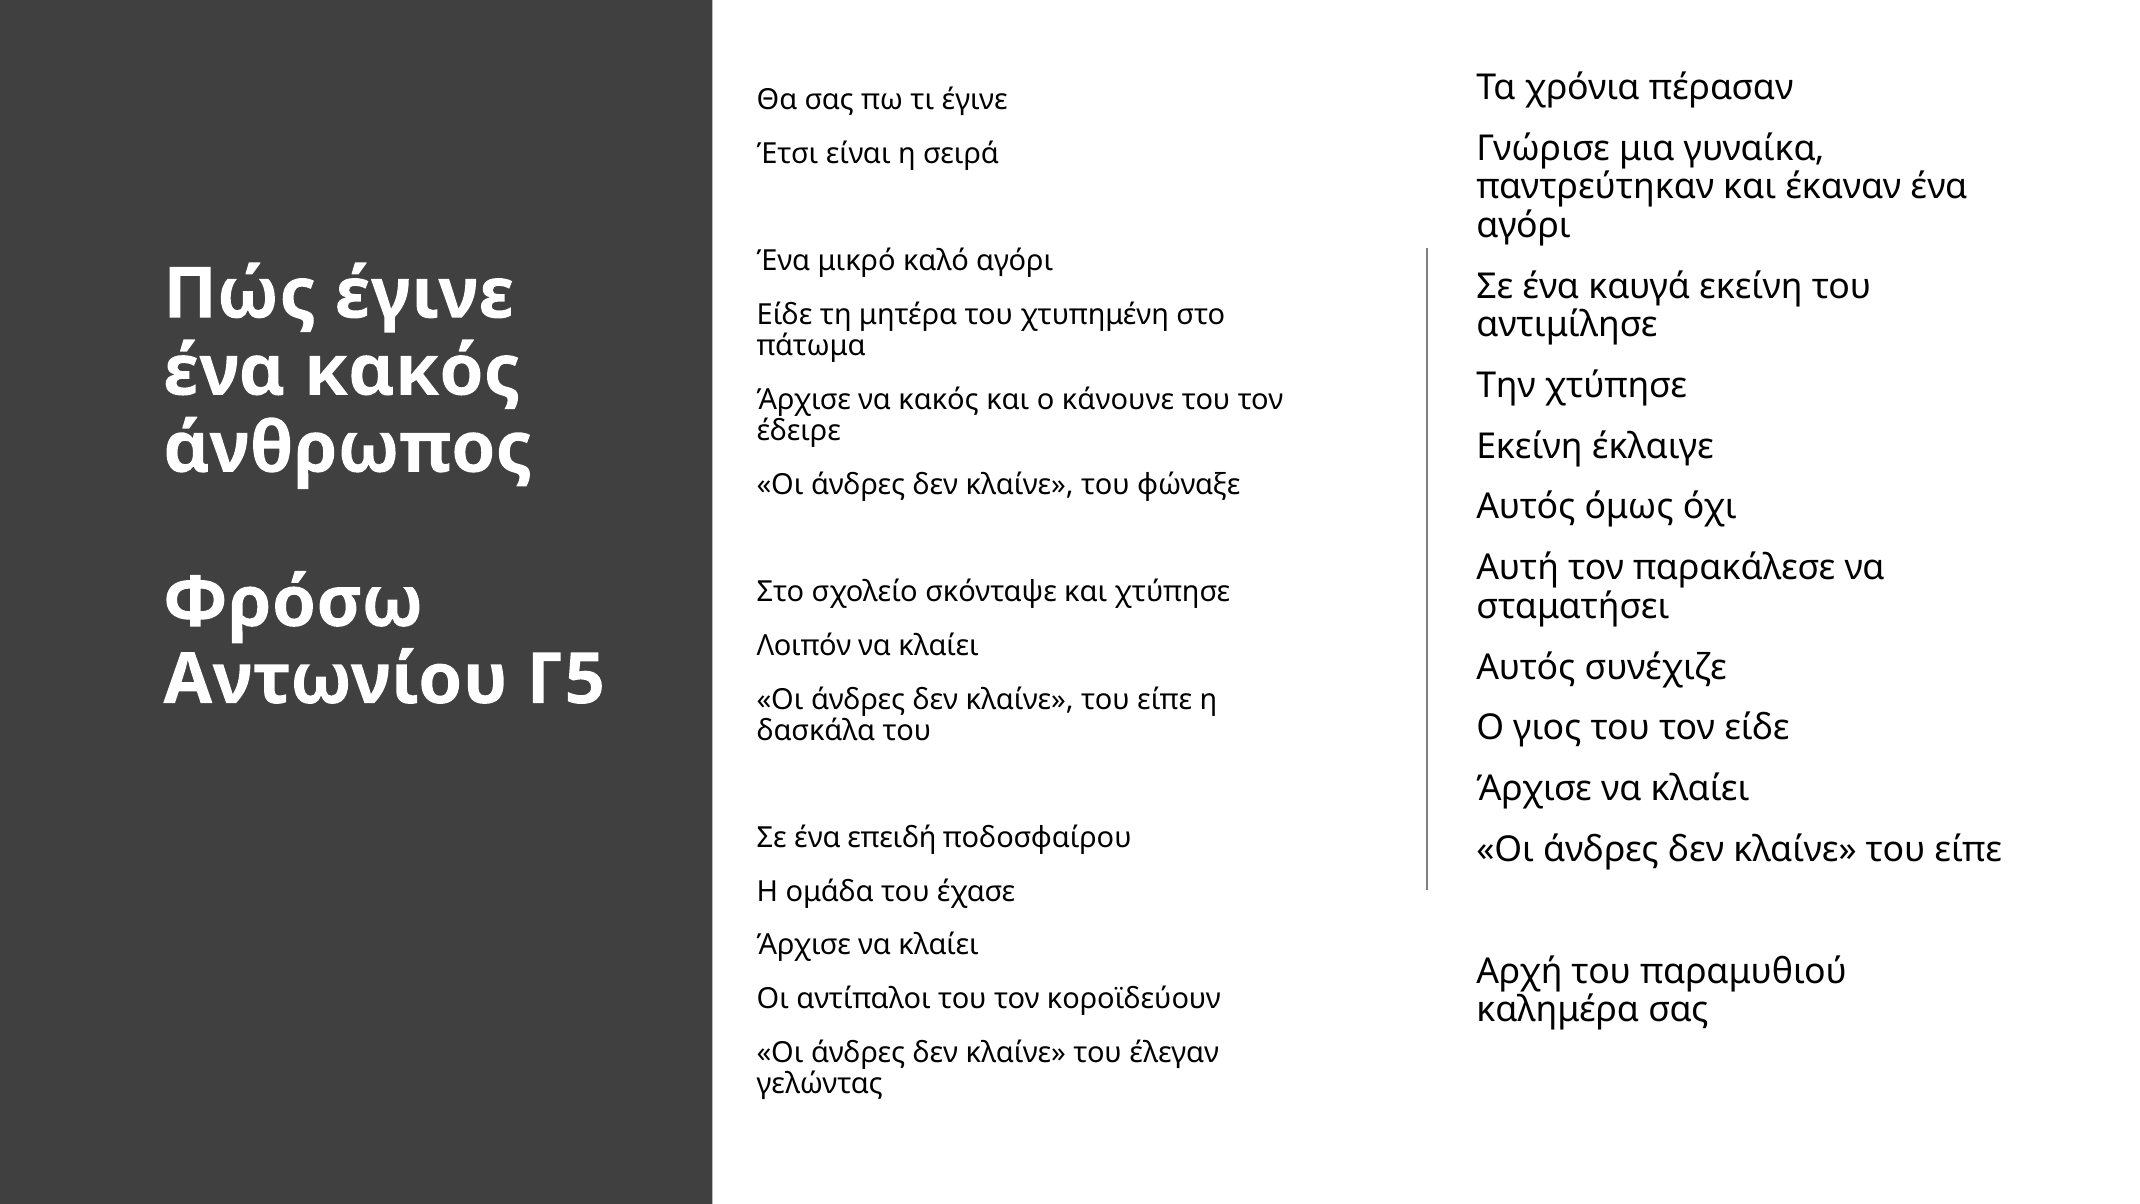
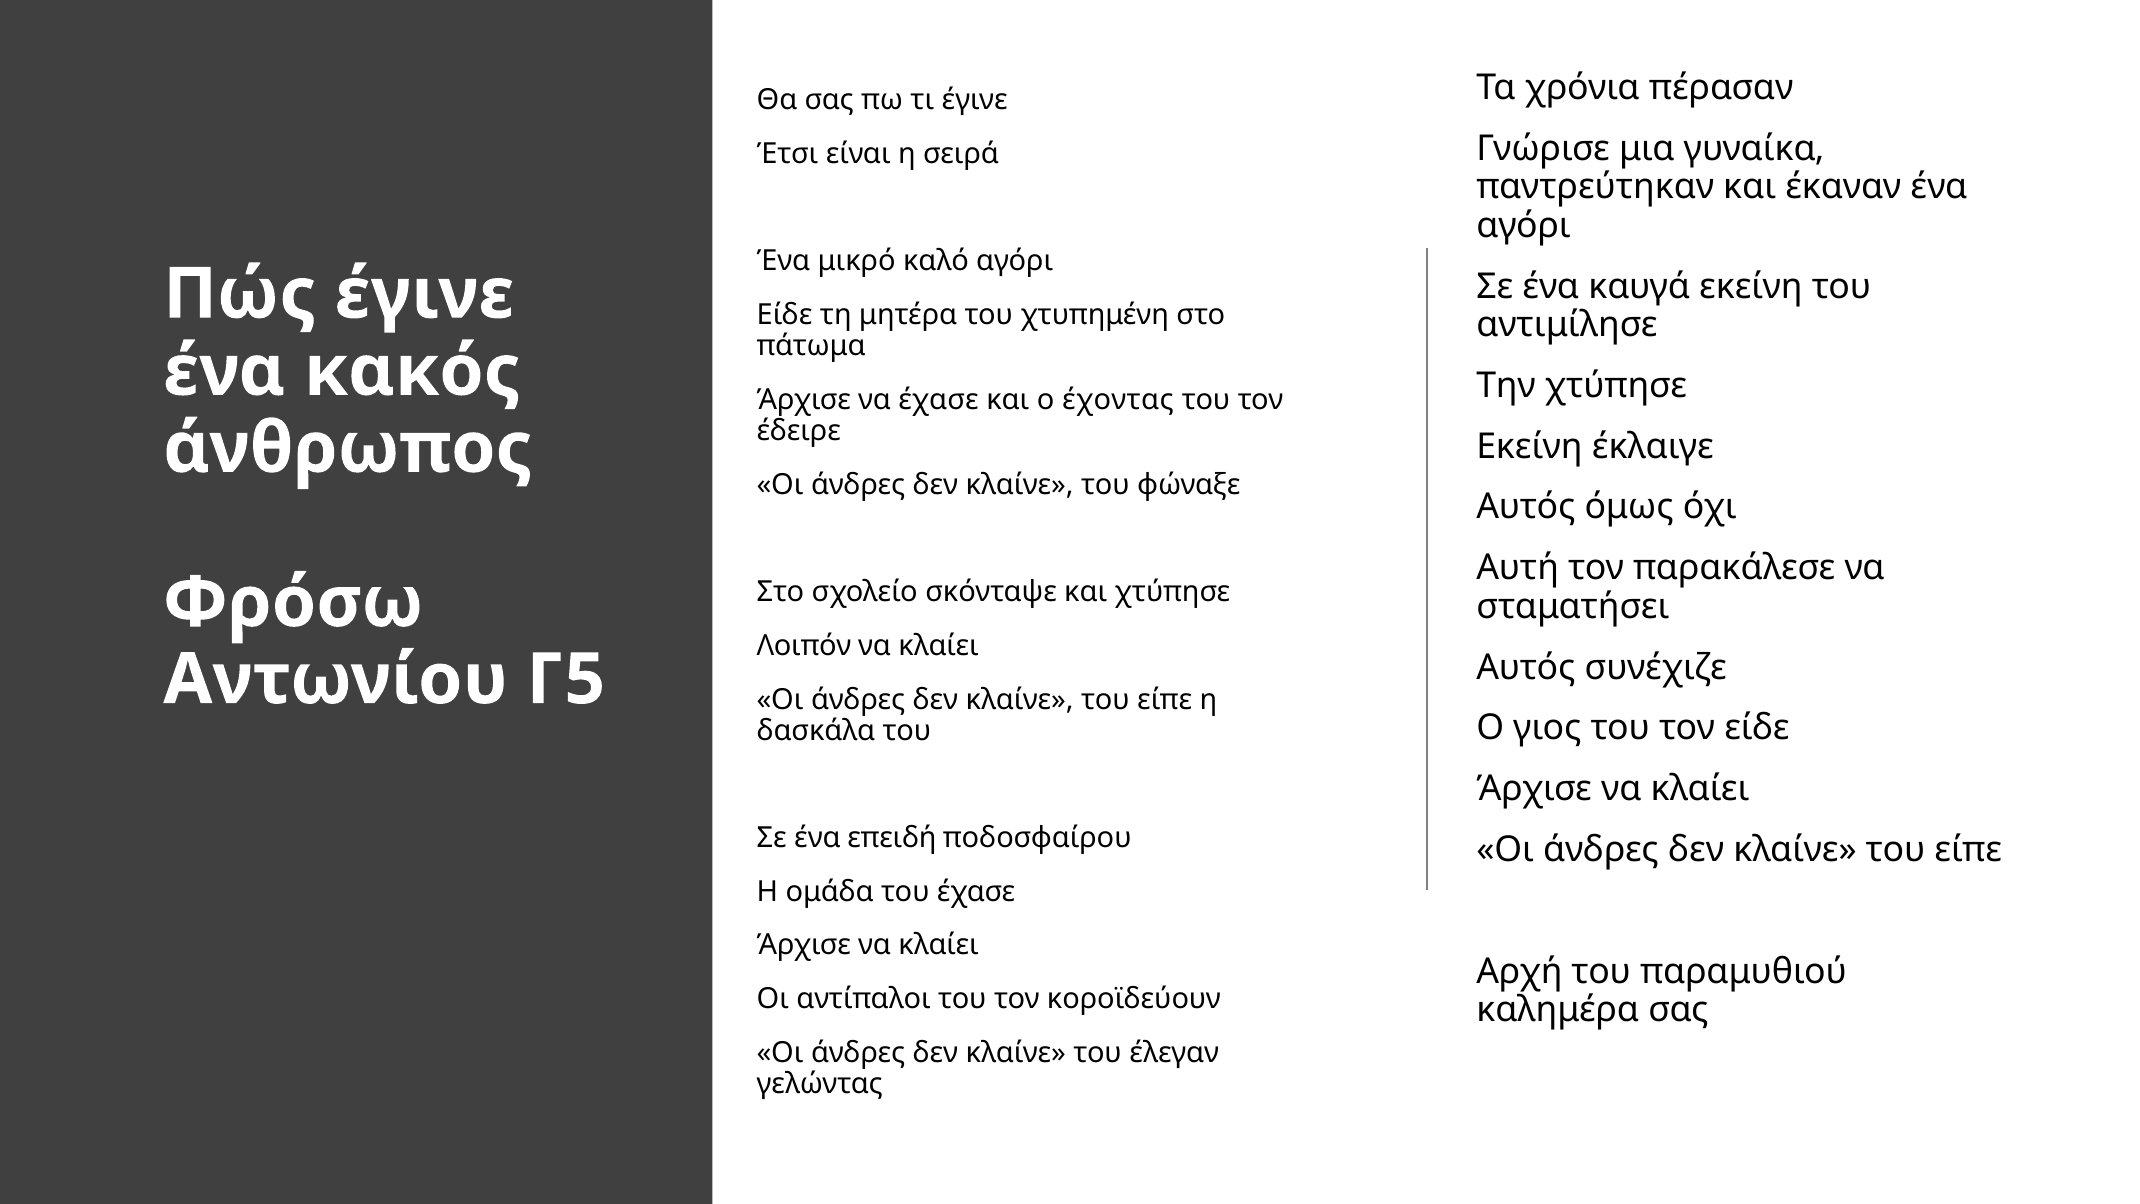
να κακός: κακός -> έχασε
κάνουνε: κάνουνε -> έχοντας
